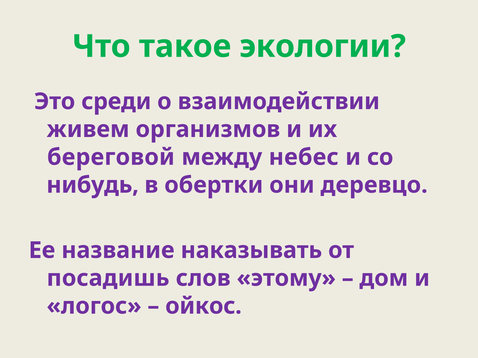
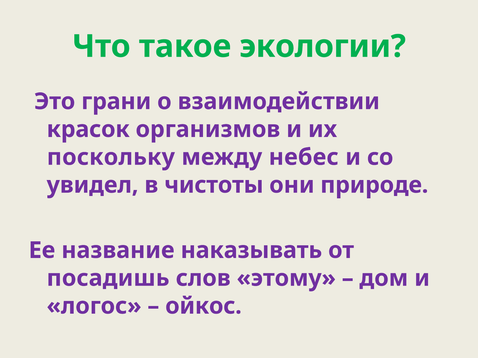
среди: среди -> грани
живем: живем -> красок
береговой: береговой -> поскольку
нибудь: нибудь -> увидел
обертки: обертки -> чистоты
деревцо: деревцо -> природе
